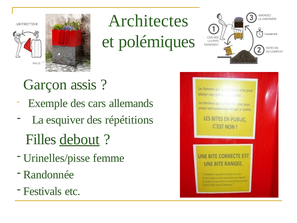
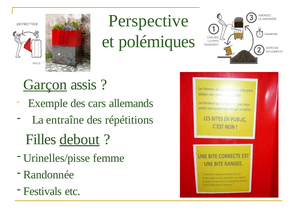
Architectes: Architectes -> Perspective
Garçon underline: none -> present
esquiver: esquiver -> entraîne
